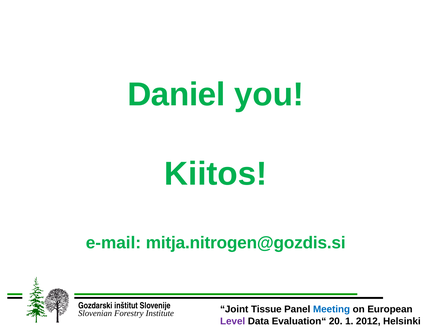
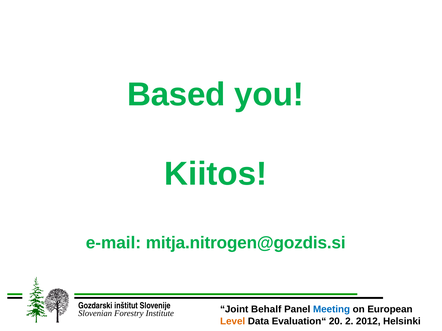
Daniel: Daniel -> Based
Tissue: Tissue -> Behalf
Level colour: purple -> orange
1: 1 -> 2
